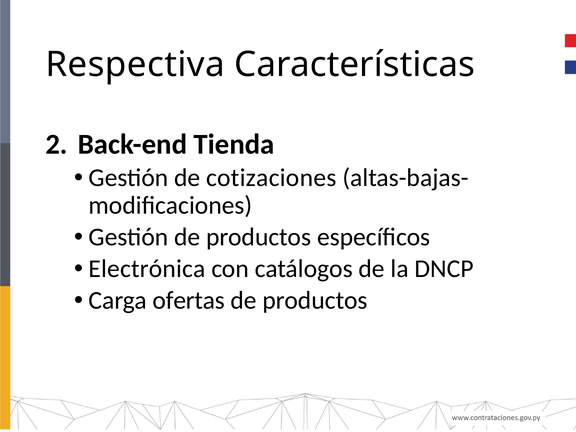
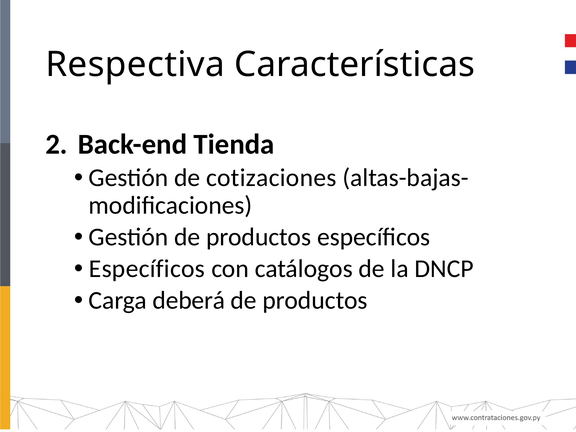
Electrónica at (147, 269): Electrónica -> Específicos
ofertas: ofertas -> deberá
